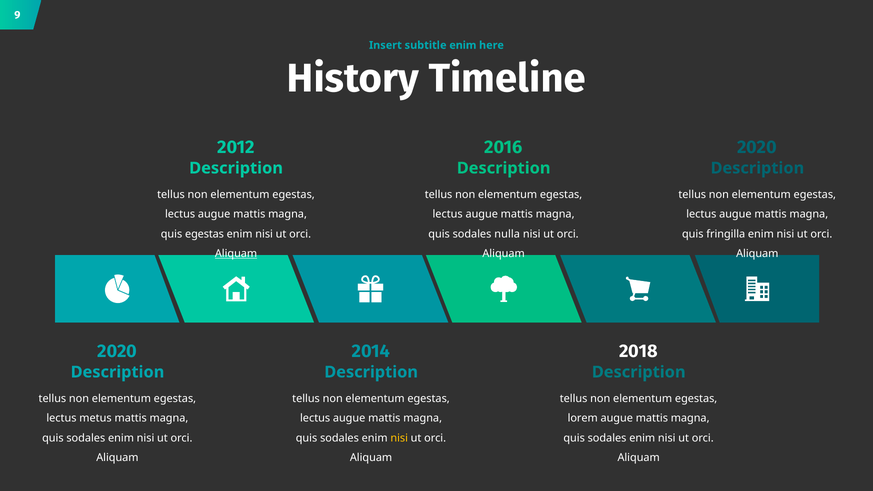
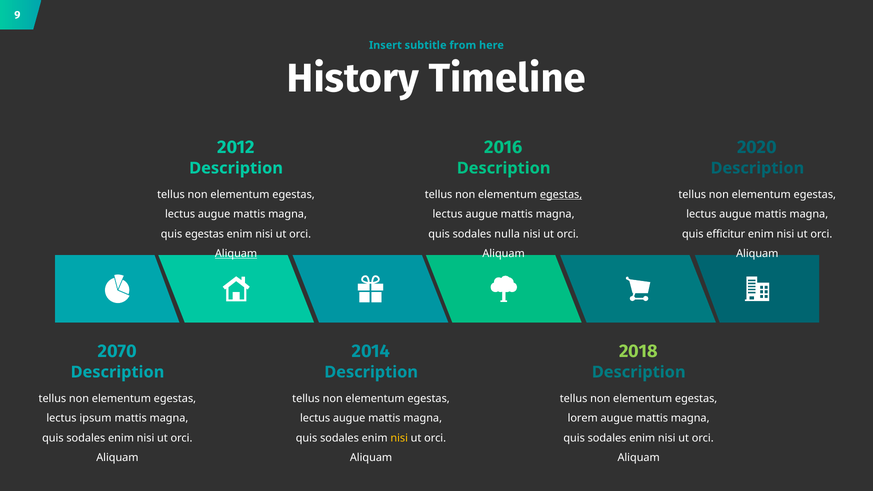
subtitle enim: enim -> from
egestas at (561, 195) underline: none -> present
fringilla: fringilla -> efficitur
2020 at (117, 351): 2020 -> 2070
2018 colour: white -> light green
metus: metus -> ipsum
